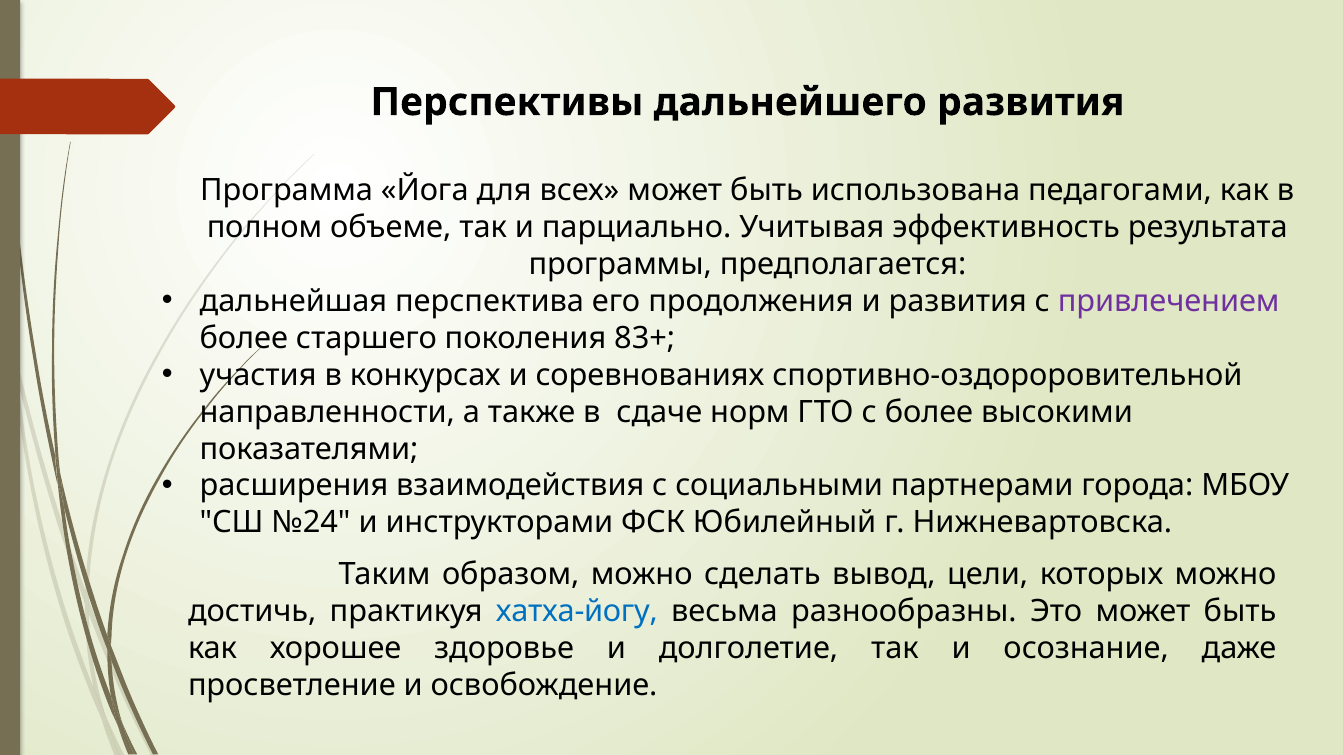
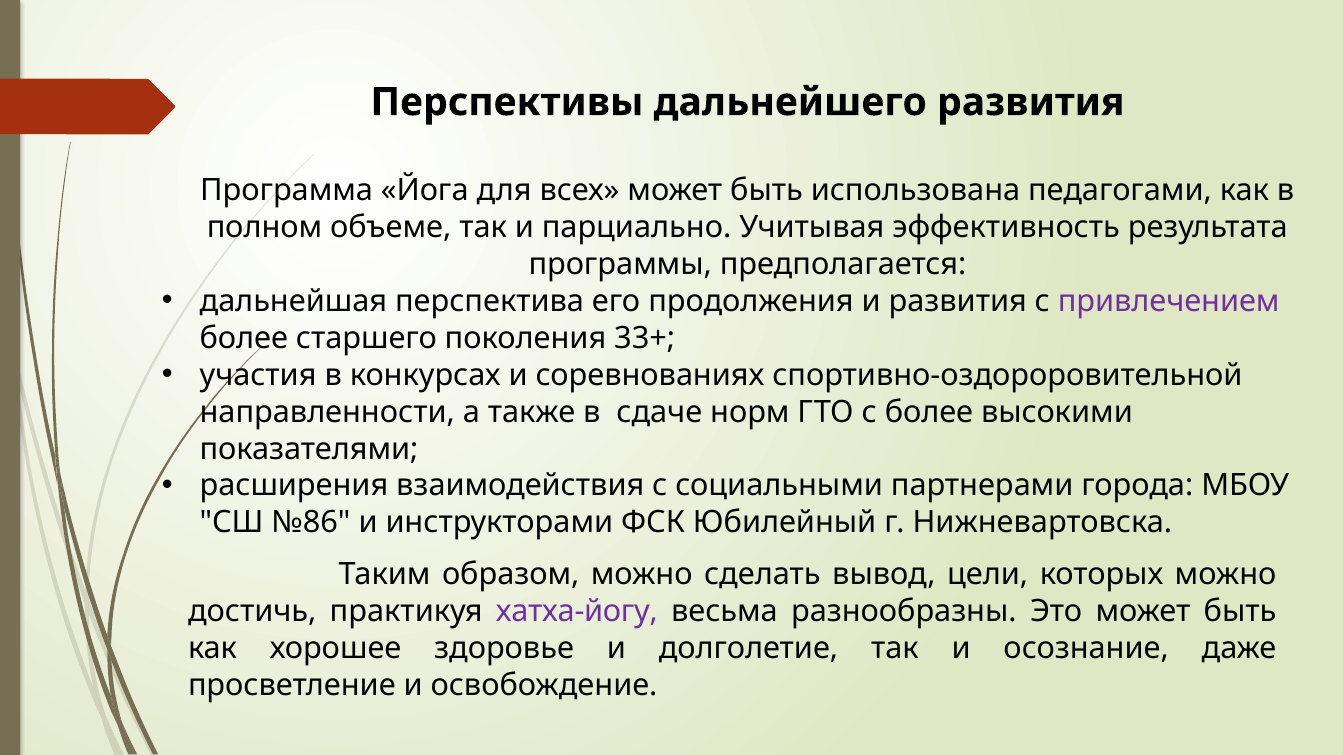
83+: 83+ -> 33+
№24: №24 -> №86
хатха-йогу colour: blue -> purple
